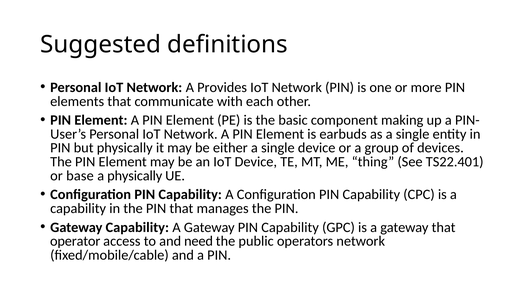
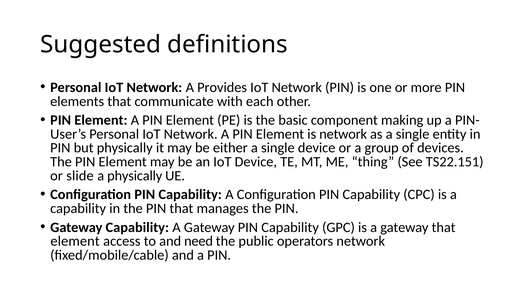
is earbuds: earbuds -> network
TS22.401: TS22.401 -> TS22.151
base: base -> slide
operator at (75, 242): operator -> element
